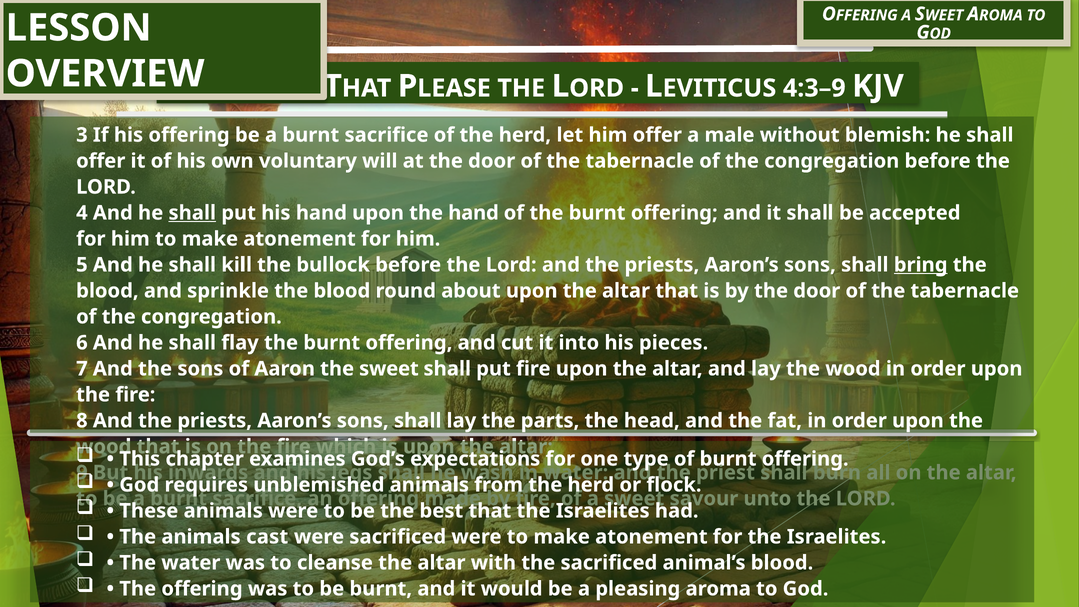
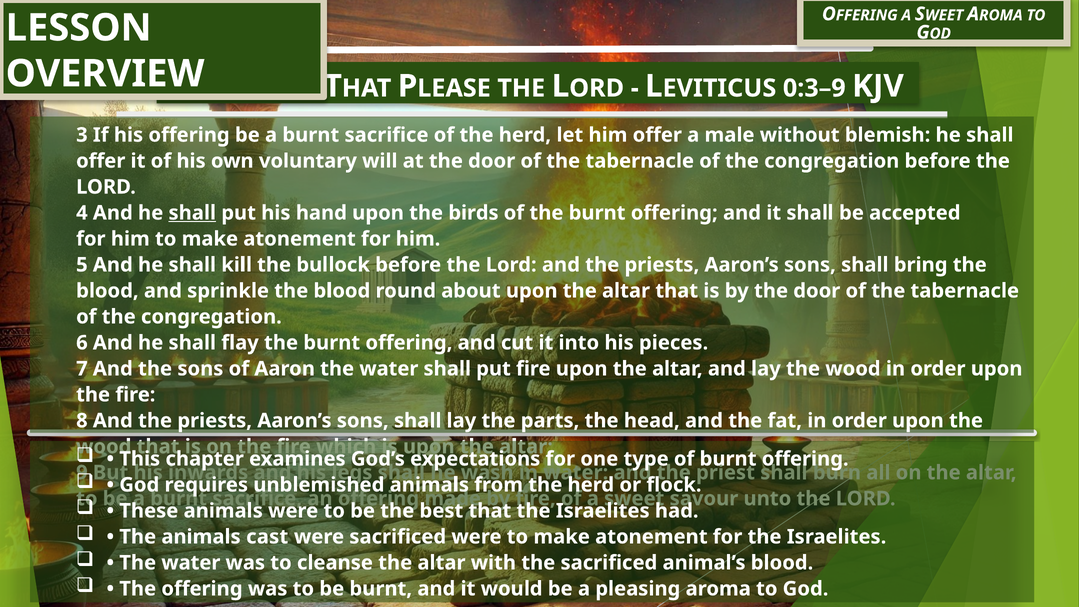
4:3–9: 4:3–9 -> 0:3–9
the hand: hand -> birds
bring underline: present -> none
Aaron the sweet: sweet -> water
